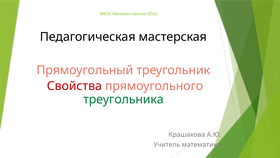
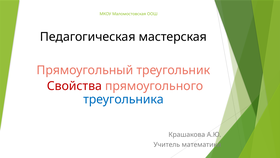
треугольника colour: green -> blue
